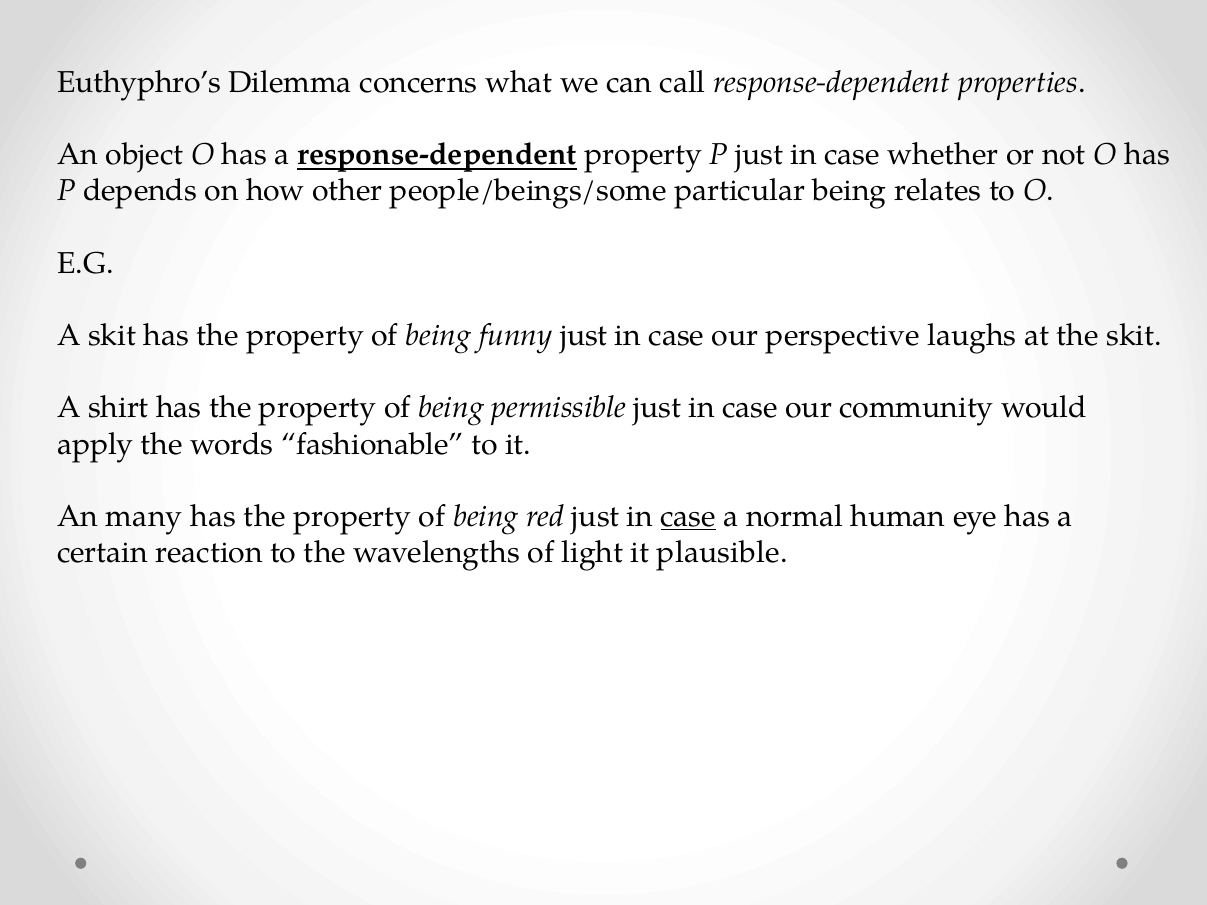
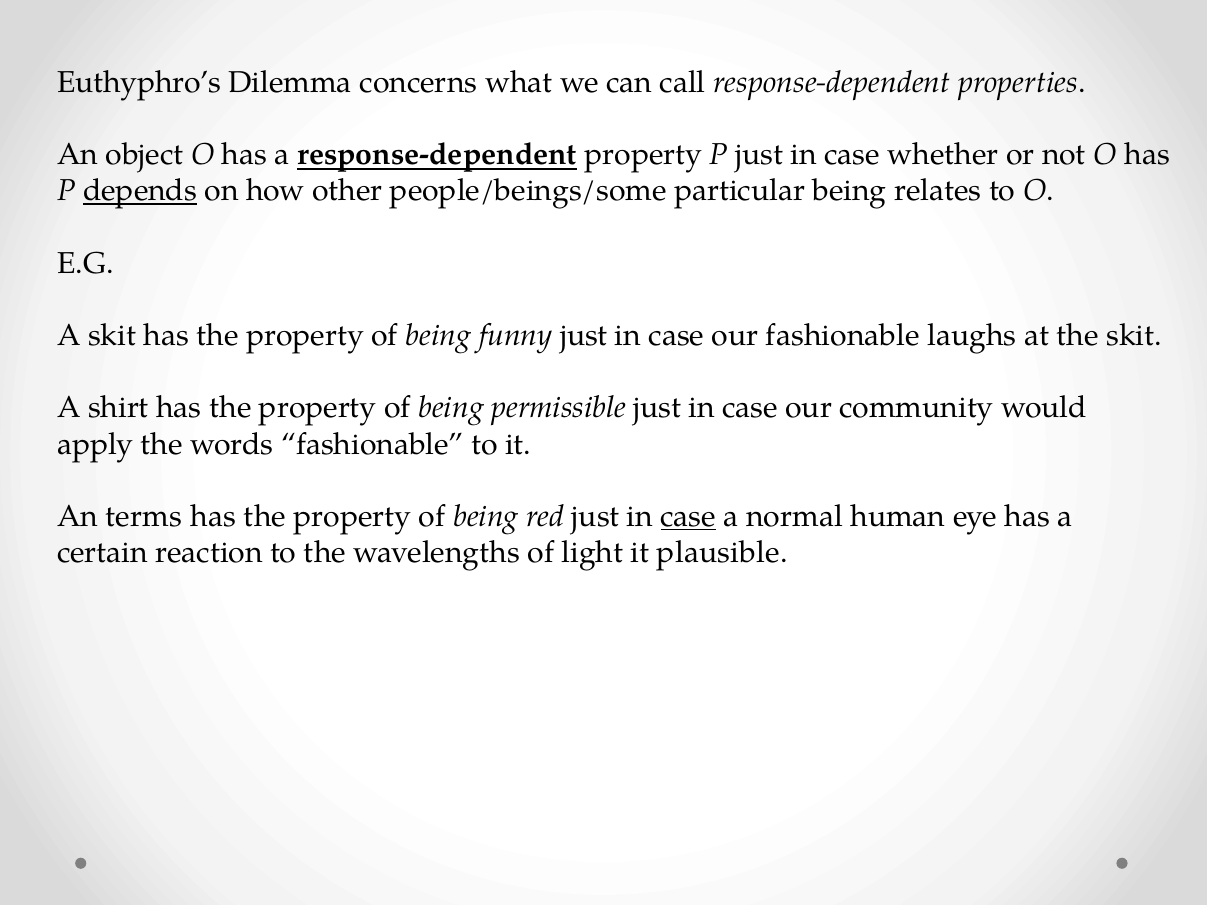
depends underline: none -> present
our perspective: perspective -> fashionable
many: many -> terms
